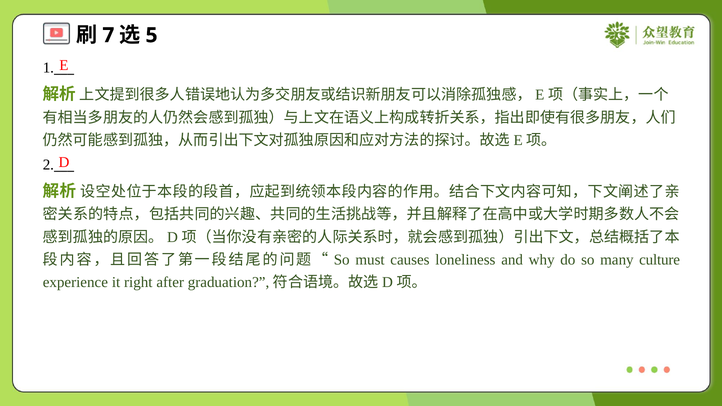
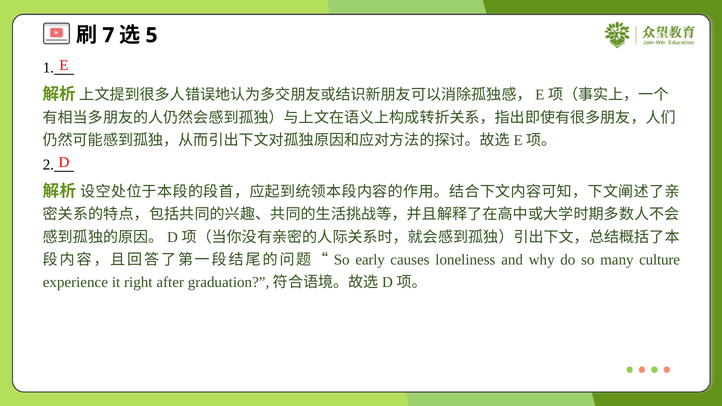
must: must -> early
